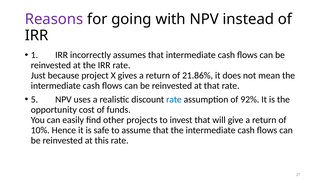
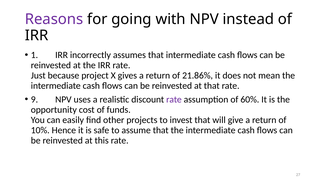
5: 5 -> 9
rate at (174, 99) colour: blue -> purple
92%: 92% -> 60%
